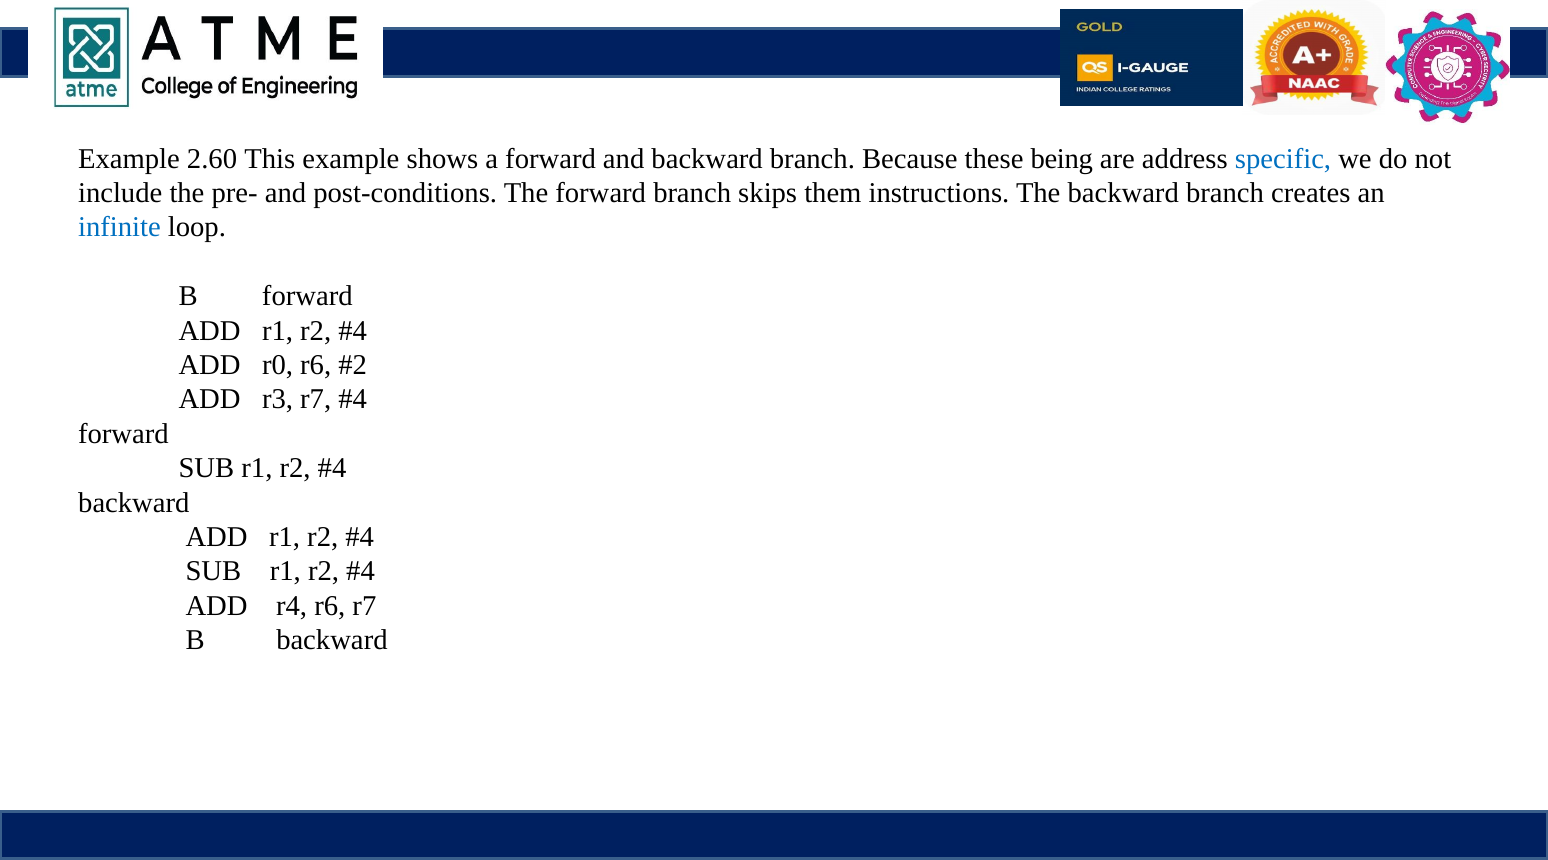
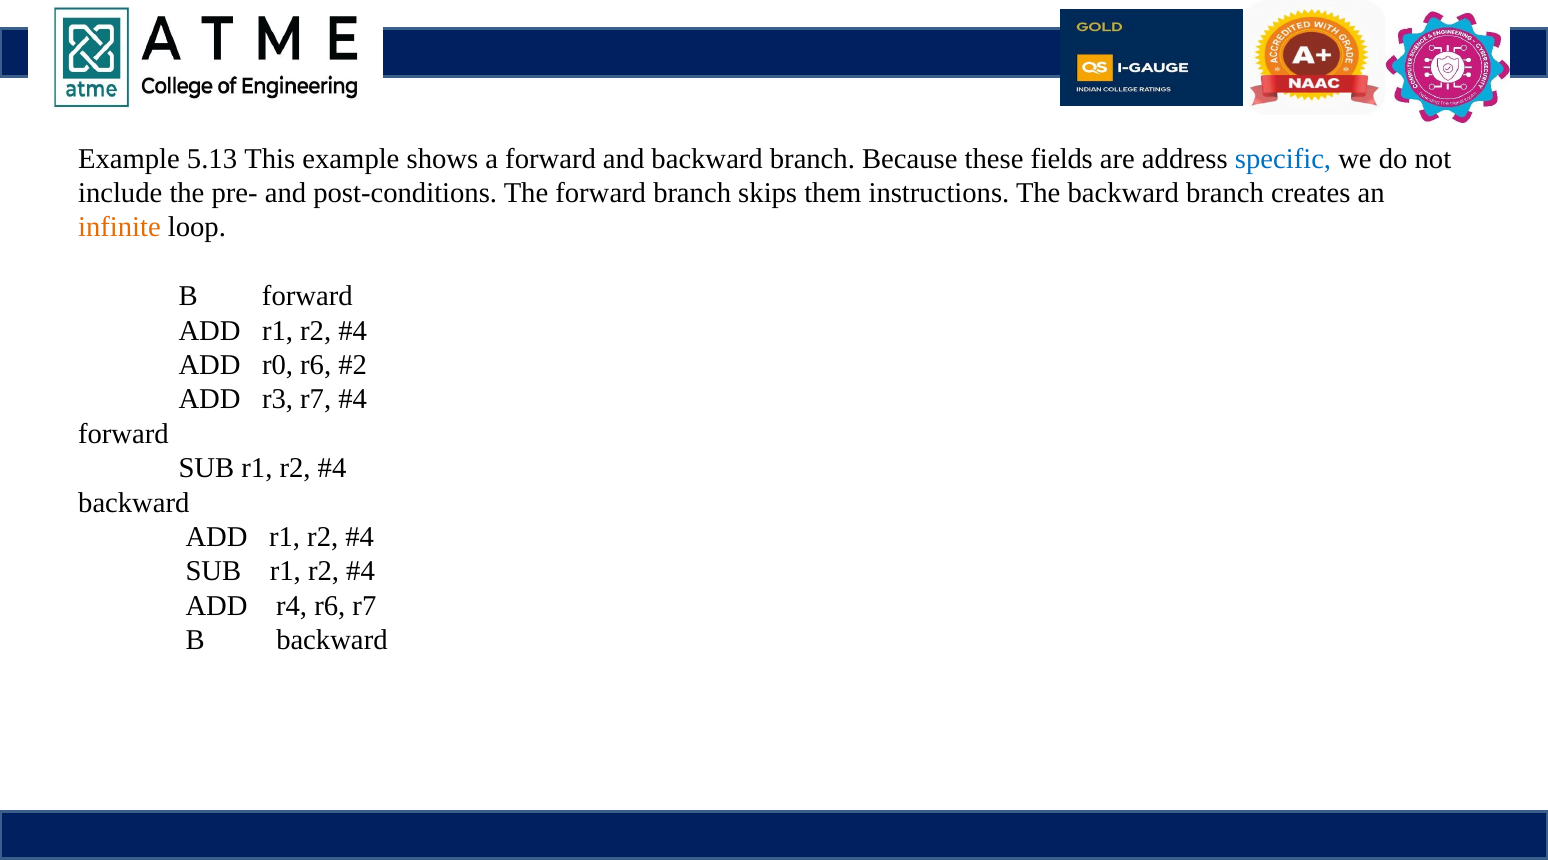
2.60: 2.60 -> 5.13
being: being -> fields
infinite colour: blue -> orange
